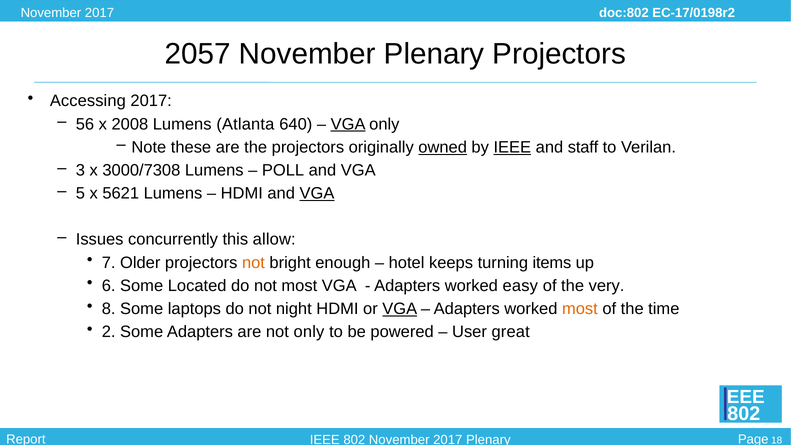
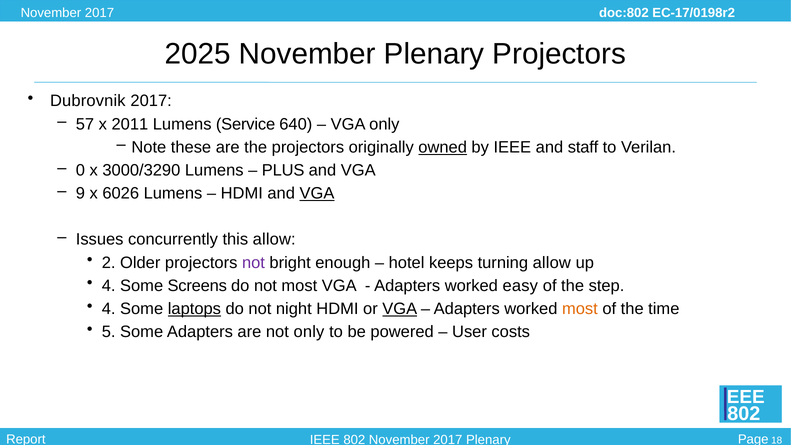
2057: 2057 -> 2025
Accessing: Accessing -> Dubrovnik
56: 56 -> 57
2008: 2008 -> 2011
Atlanta: Atlanta -> Service
VGA at (348, 124) underline: present -> none
IEEE at (512, 147) underline: present -> none
3: 3 -> 0
3000/7308: 3000/7308 -> 3000/3290
POLL: POLL -> PLUS
5: 5 -> 9
5621: 5621 -> 6026
7: 7 -> 2
not at (253, 263) colour: orange -> purple
turning items: items -> allow
6 at (109, 286): 6 -> 4
Located: Located -> Screens
very: very -> step
8 at (109, 309): 8 -> 4
laptops underline: none -> present
2: 2 -> 5
great: great -> costs
